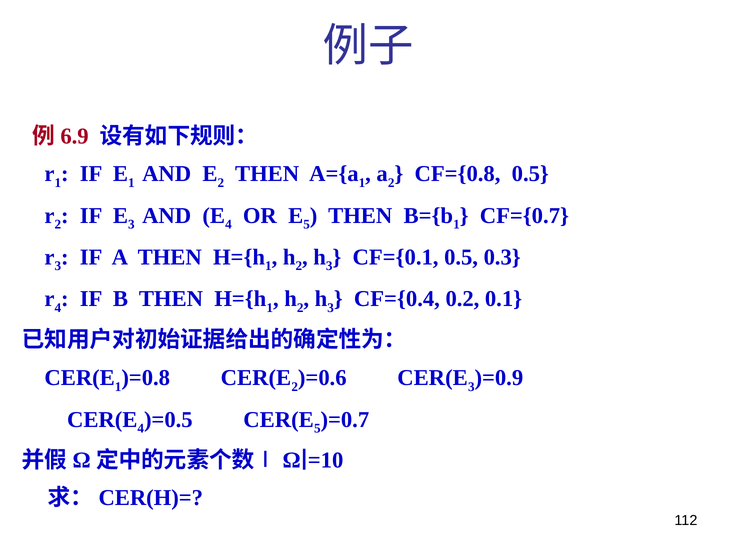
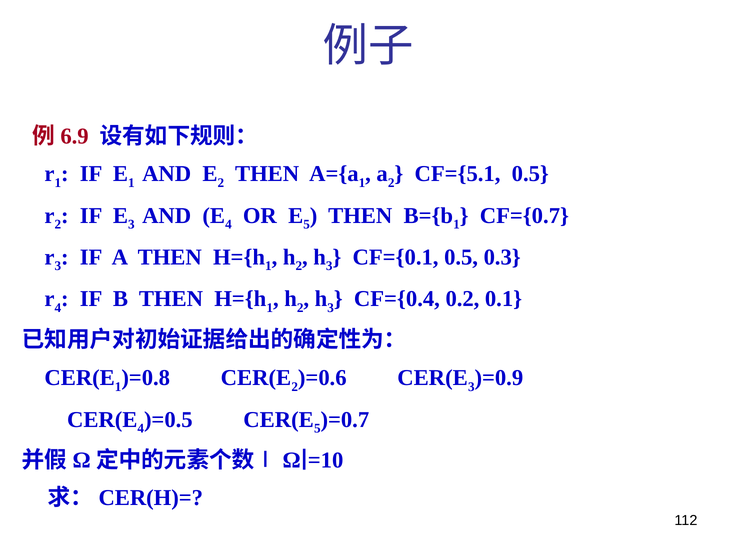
CF={0.8: CF={0.8 -> CF={5.1
